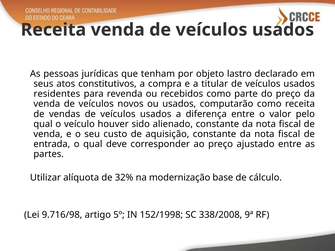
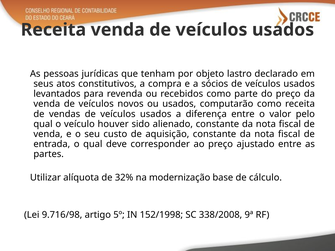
titular: titular -> sócios
residentes: residentes -> levantados
